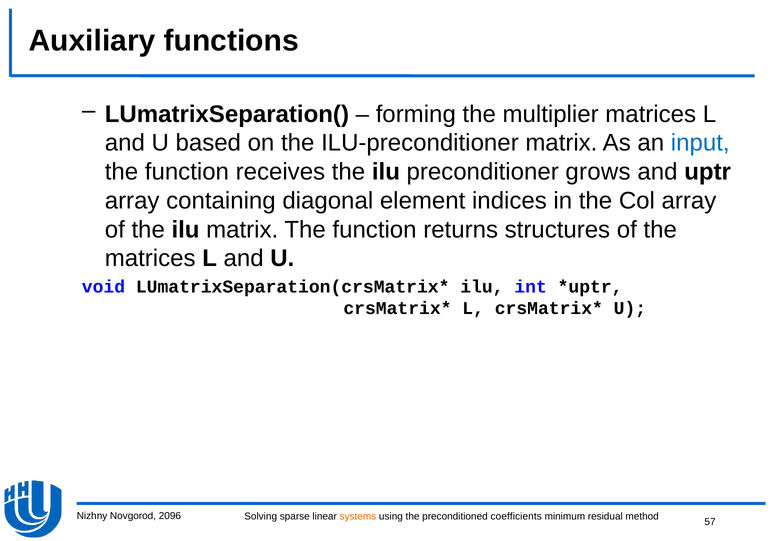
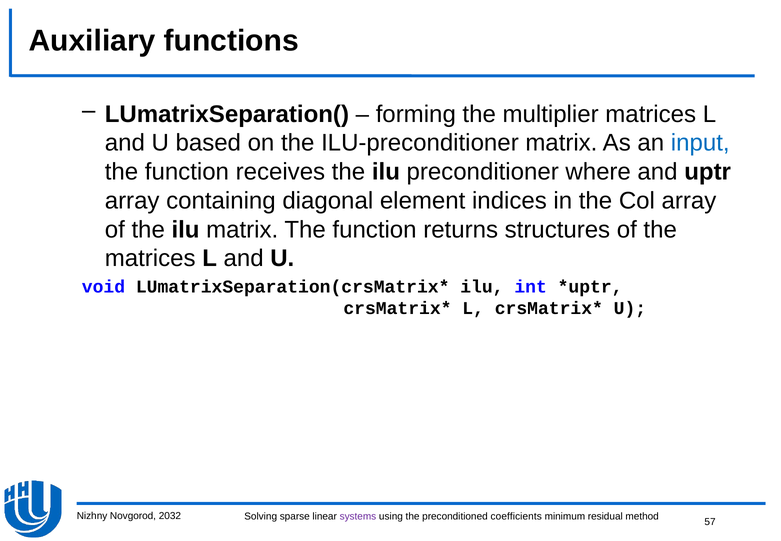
grows: grows -> where
2096: 2096 -> 2032
systems colour: orange -> purple
